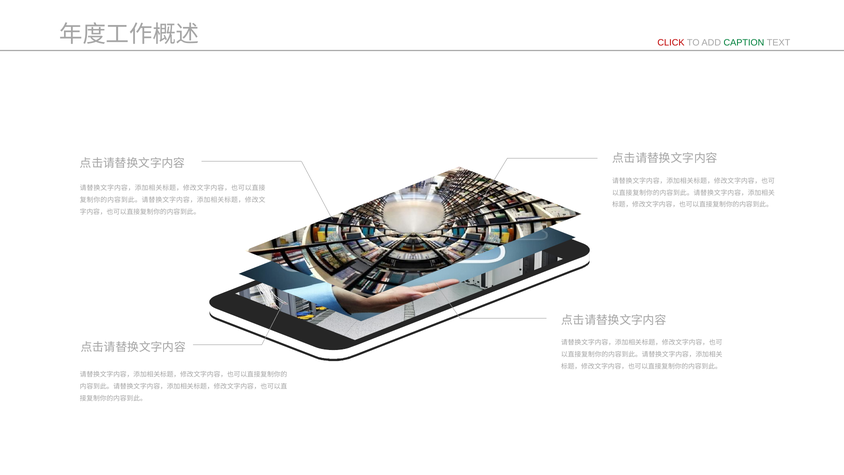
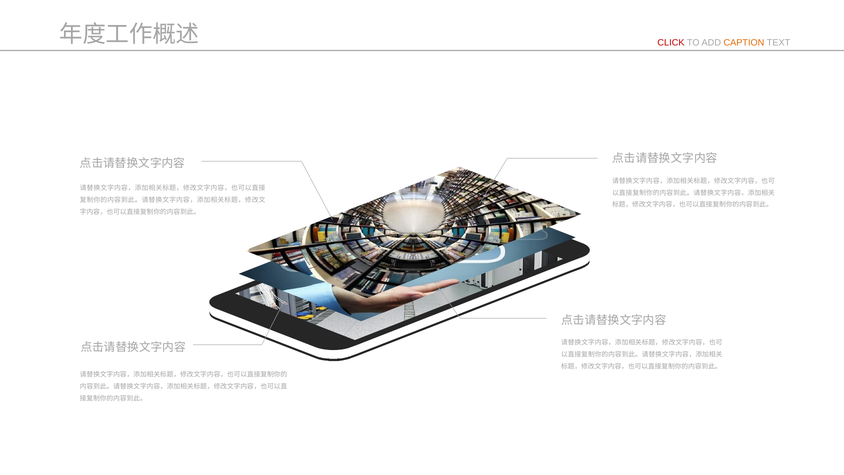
CAPTION colour: green -> orange
